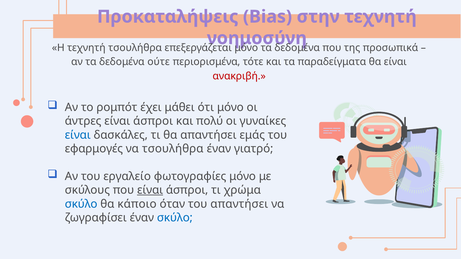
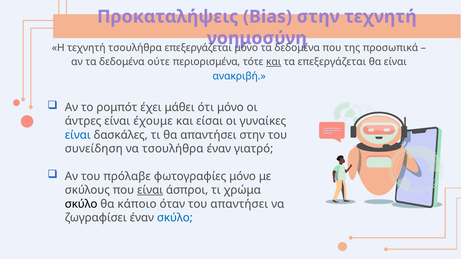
και at (274, 62) underline: none -> present
τα παραδείγματα: παραδείγματα -> επεξεργάζεται
ανακριβή colour: red -> blue
άντρες είναι άσπροι: άσπροι -> έχουμε
πολύ: πολύ -> είσαι
απαντήσει εμάς: εμάς -> στην
εφαρμογές: εφαρμογές -> συνείδηση
εργαλείο: εργαλείο -> πρόλαβε
σκύλο at (81, 204) colour: blue -> black
